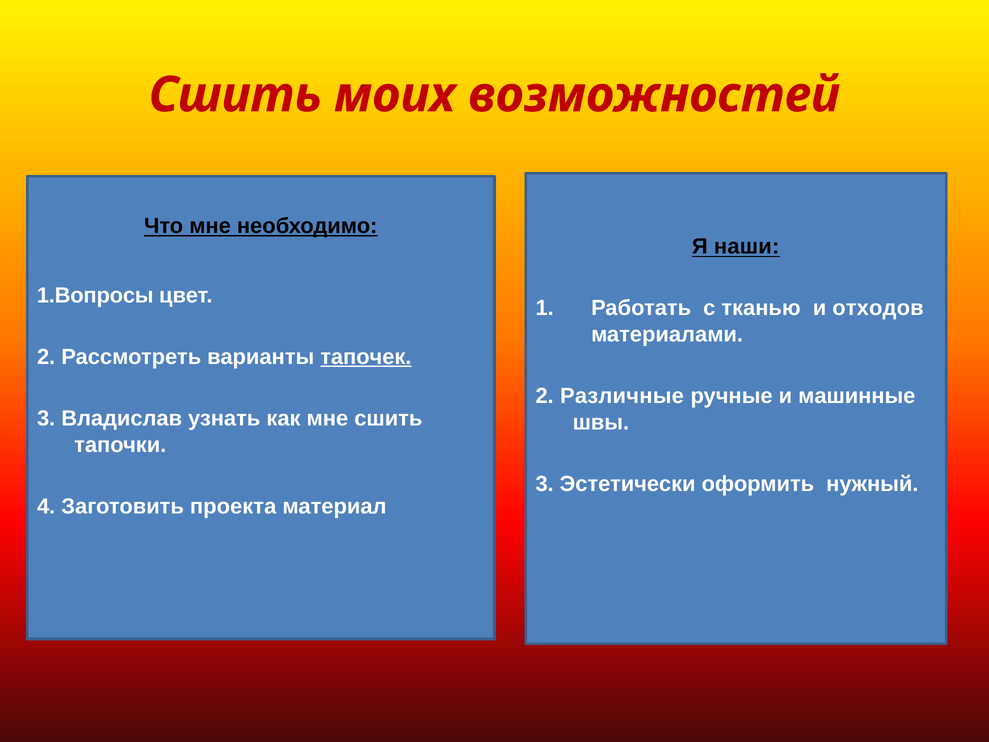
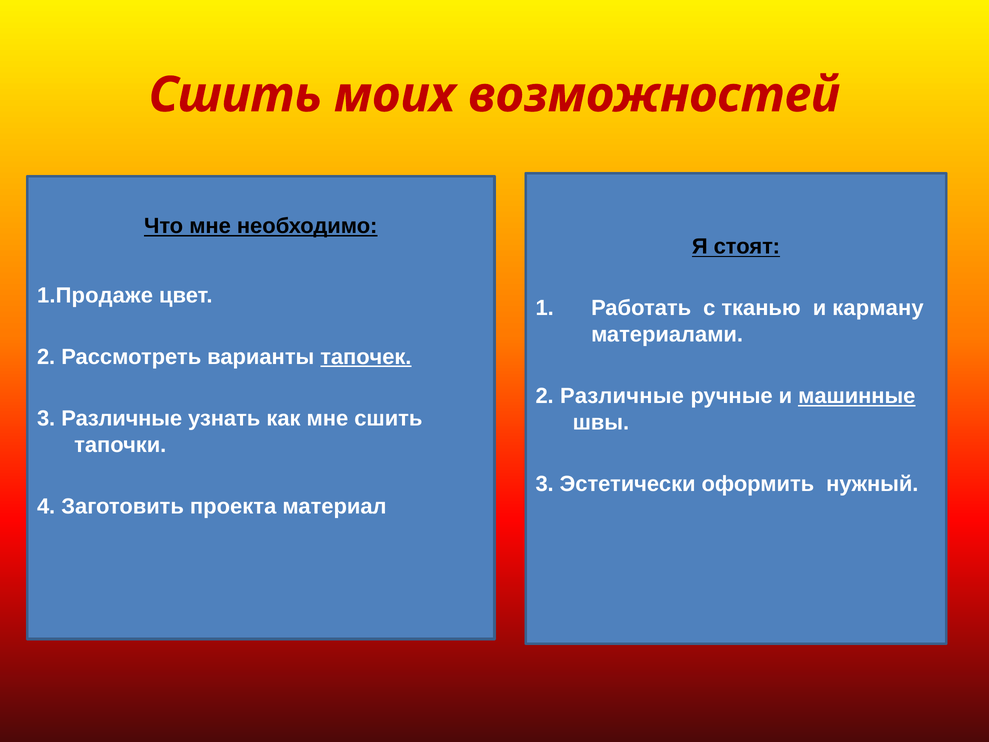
наши: наши -> стоят
1.Вопросы: 1.Вопросы -> 1.Продаже
отходов: отходов -> карману
машинные underline: none -> present
3 Владислав: Владислав -> Различные
